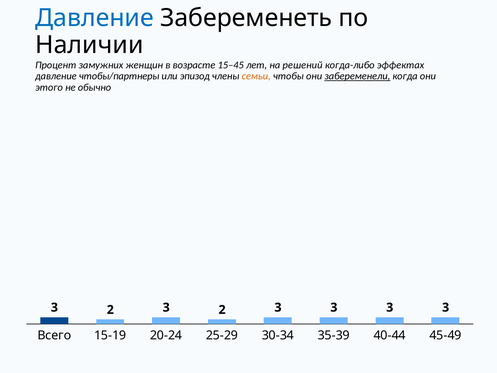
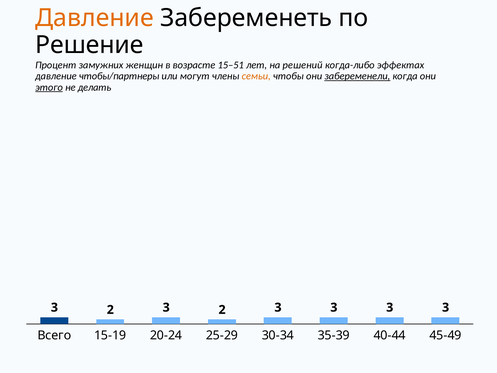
Давление at (94, 18) colour: blue -> orange
Наличии: Наличии -> Решение
15–45: 15–45 -> 15–51
эпизод: эпизод -> могут
этого underline: none -> present
обычно: обычно -> делать
